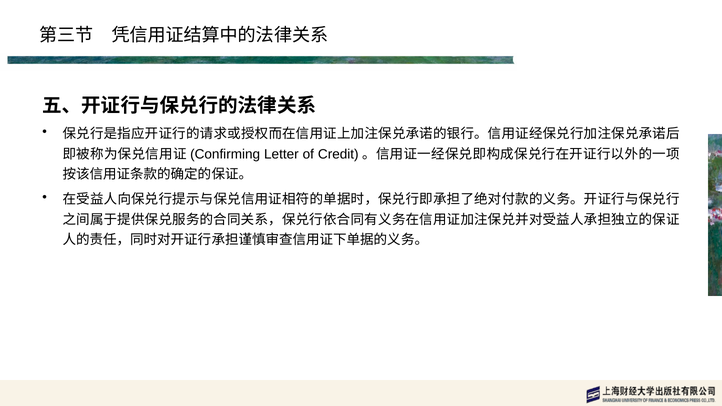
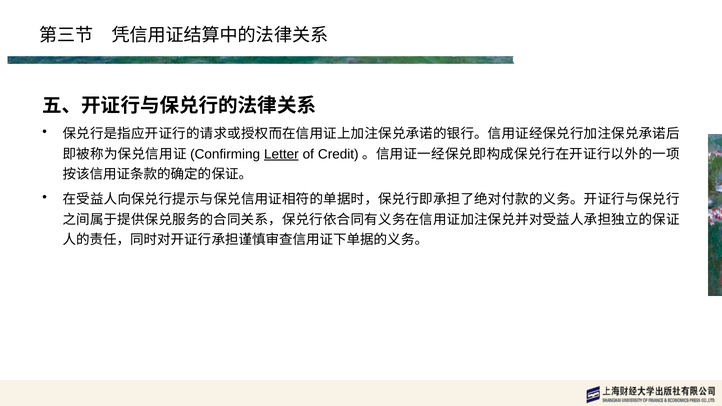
Letter underline: none -> present
